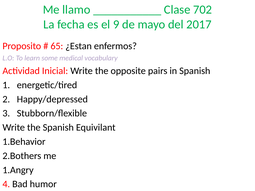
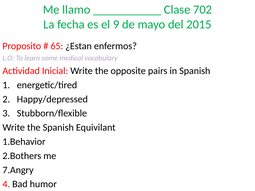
2017: 2017 -> 2015
1.Angry: 1.Angry -> 7.Angry
